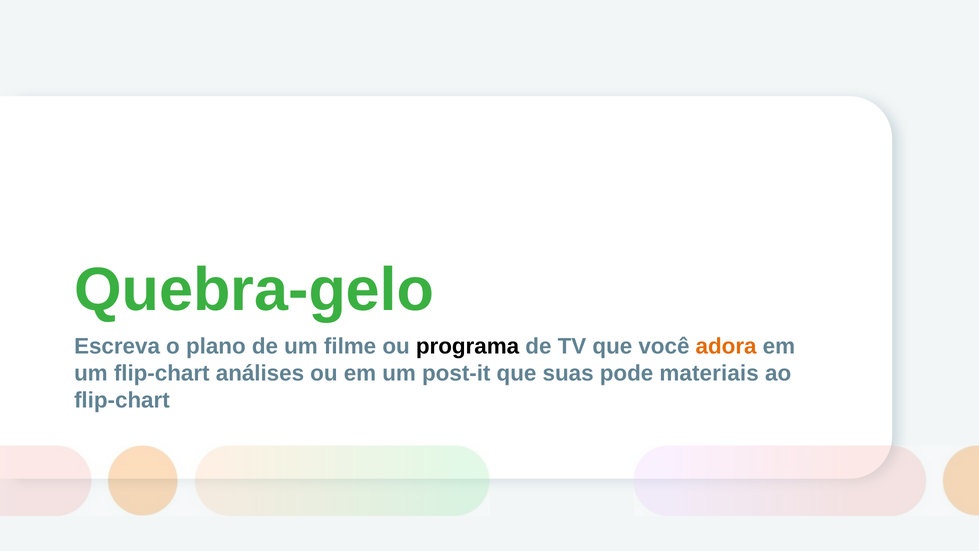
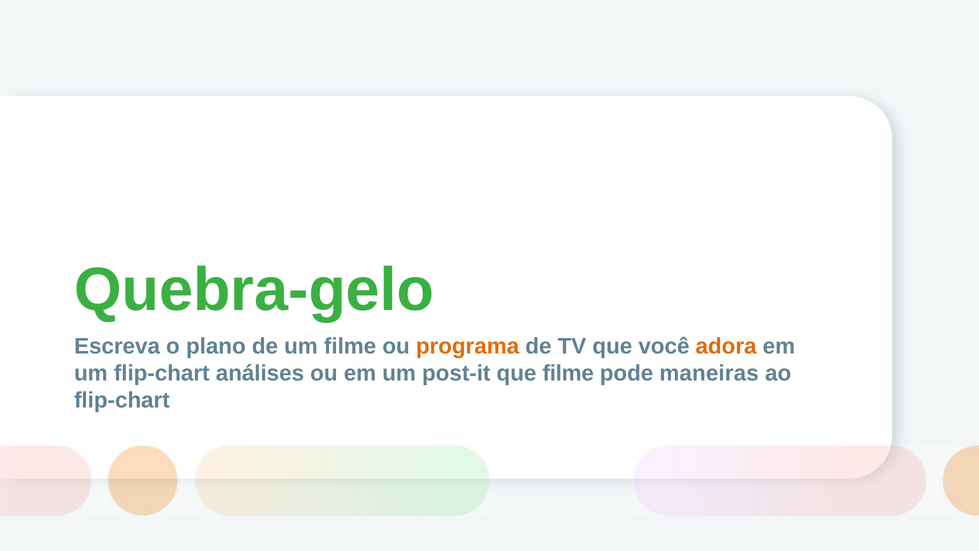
programa colour: black -> orange
que suas: suas -> filme
materiais: materiais -> maneiras
